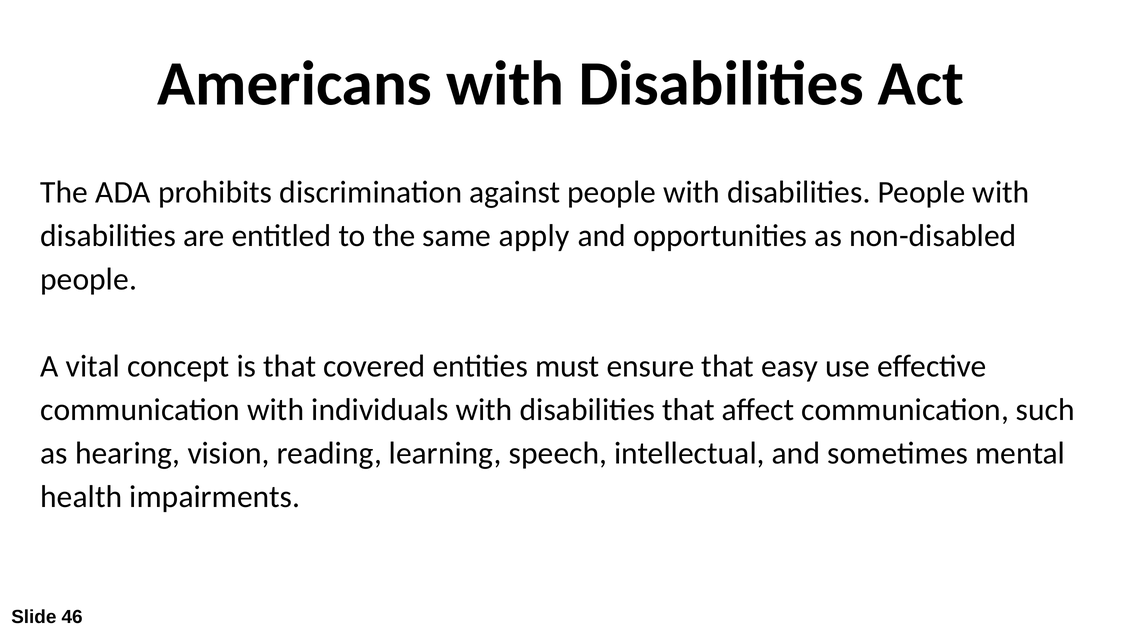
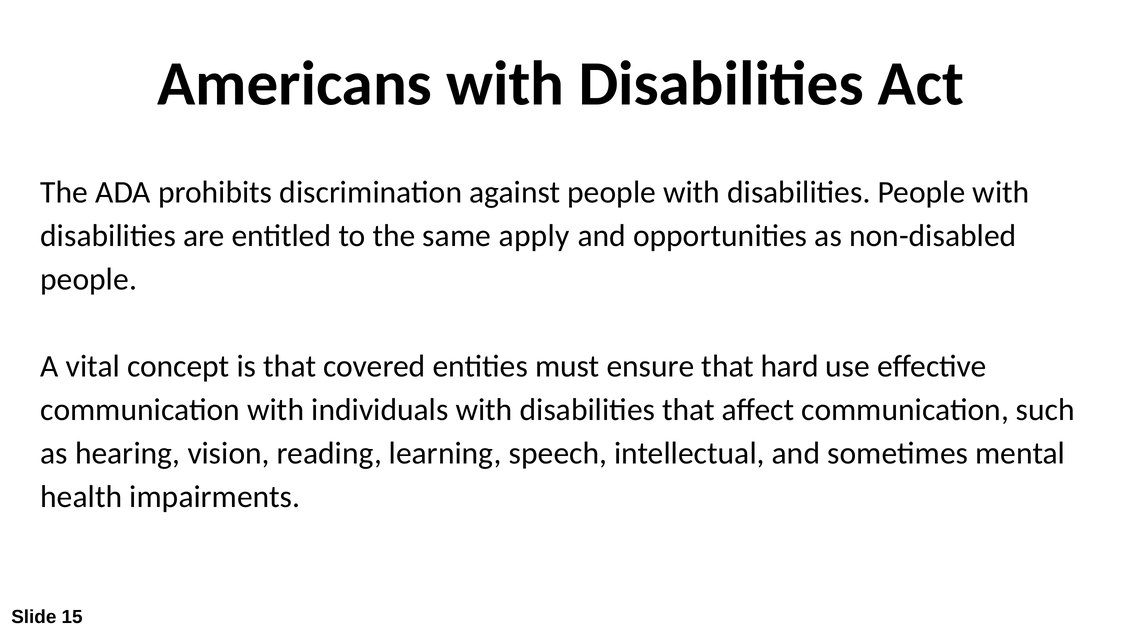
easy: easy -> hard
46: 46 -> 15
